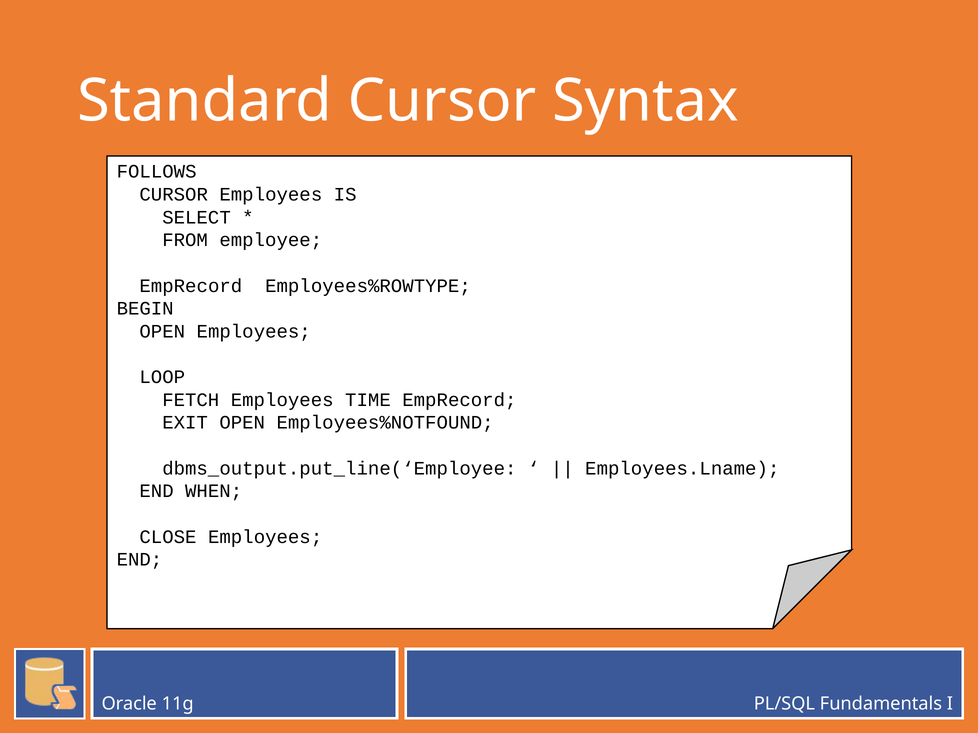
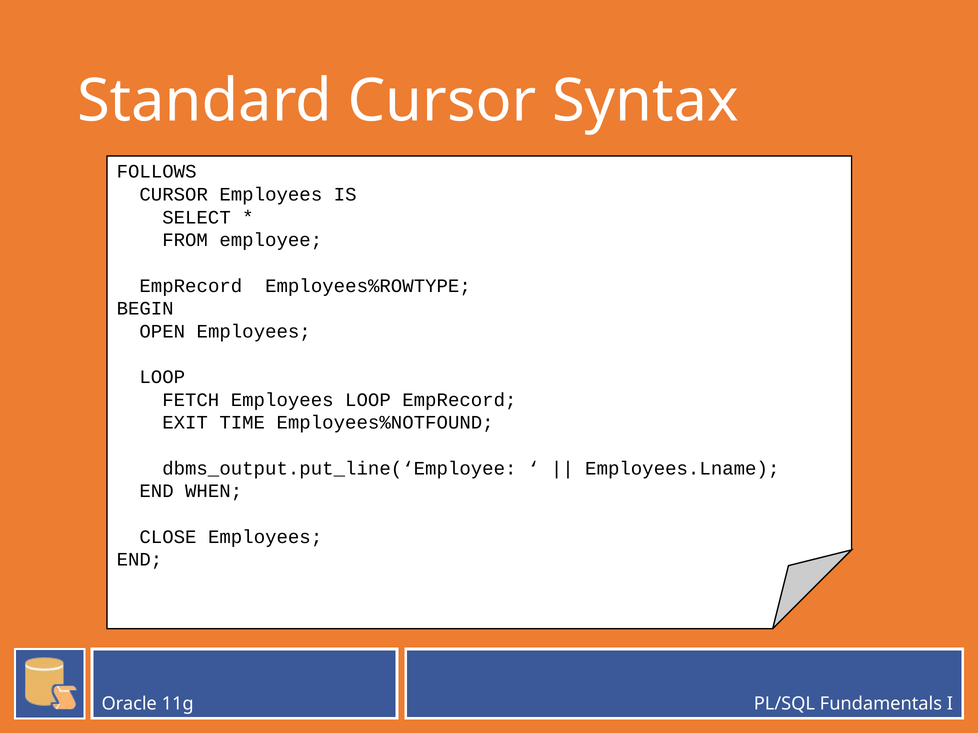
FETCH Employees TIME: TIME -> LOOP
EXIT OPEN: OPEN -> TIME
